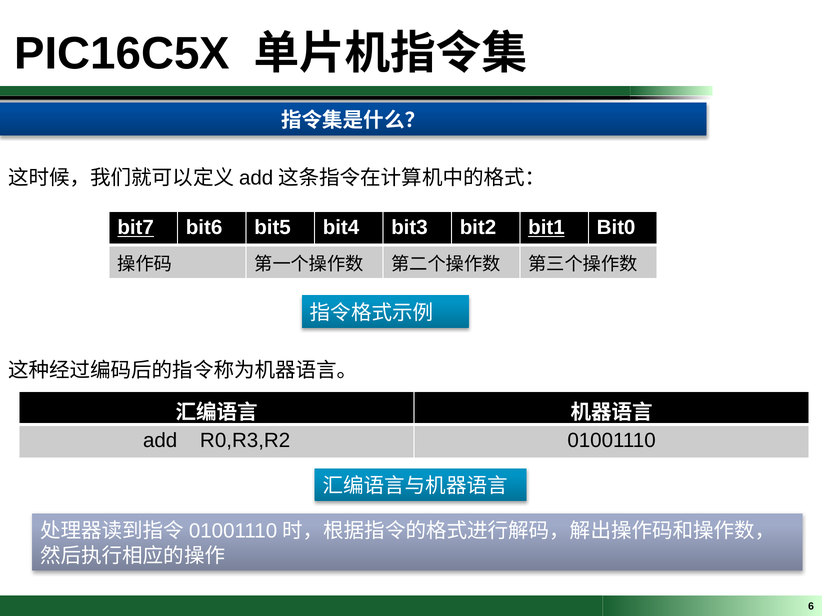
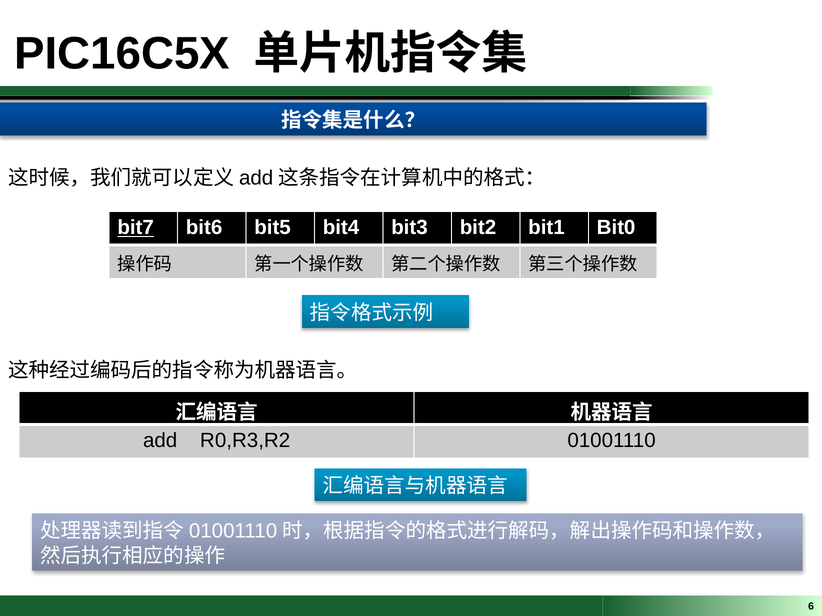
bit1 underline: present -> none
